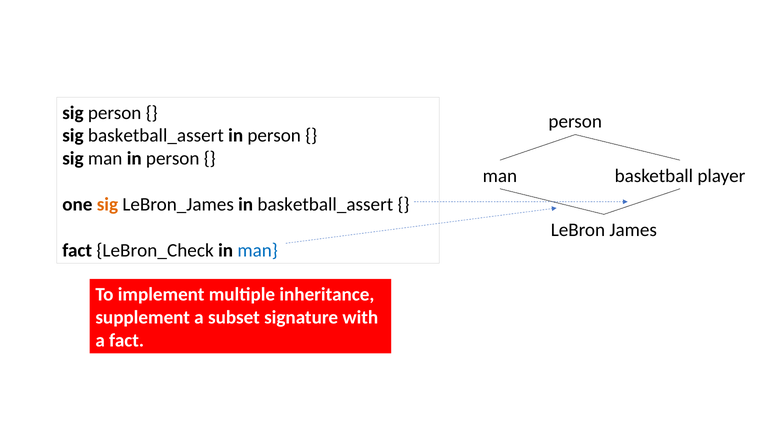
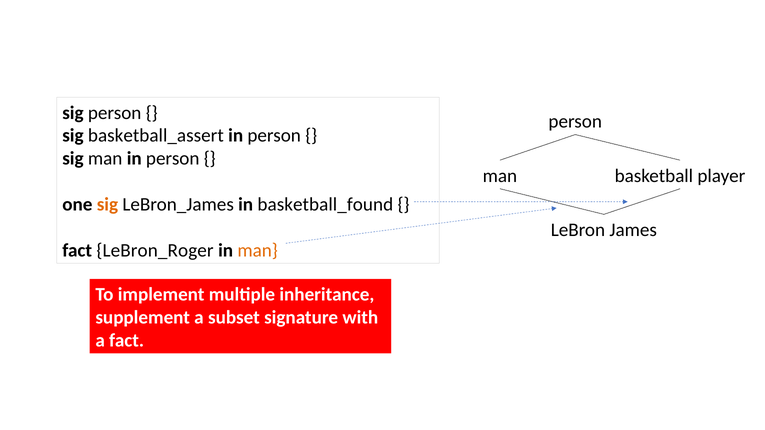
in basketball_assert: basketball_assert -> basketball_found
LeBron_Check: LeBron_Check -> LeBron_Roger
man at (258, 250) colour: blue -> orange
